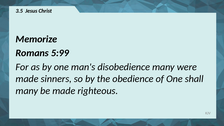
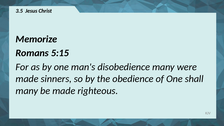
5:99: 5:99 -> 5:15
